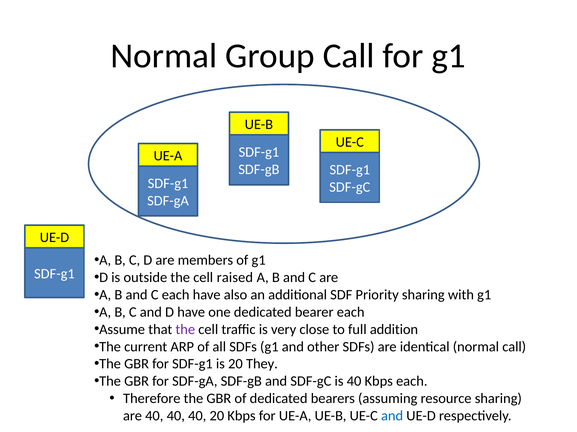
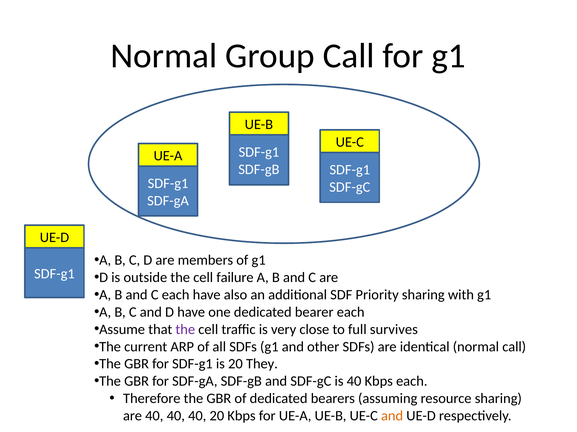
raised: raised -> failure
addition: addition -> survives
and at (392, 416) colour: blue -> orange
